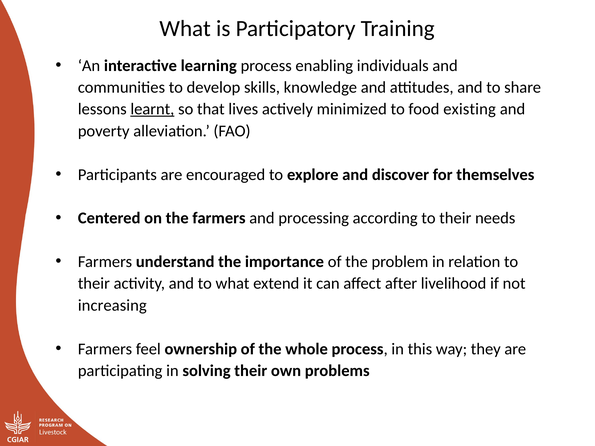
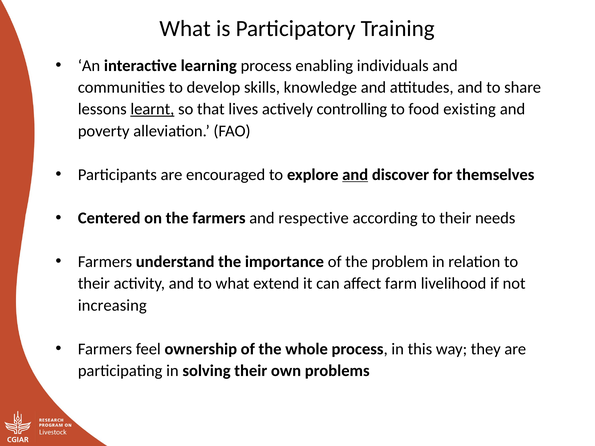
minimized: minimized -> controlling
and at (355, 175) underline: none -> present
processing: processing -> respective
after: after -> farm
